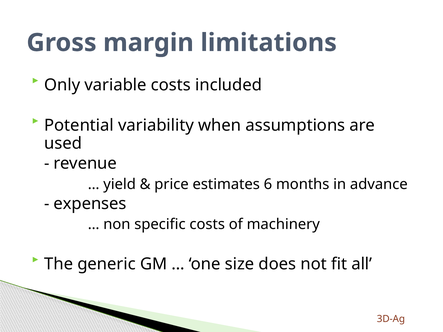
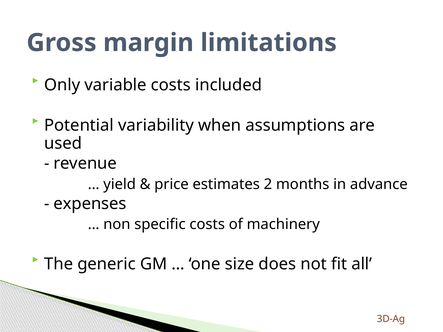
6: 6 -> 2
